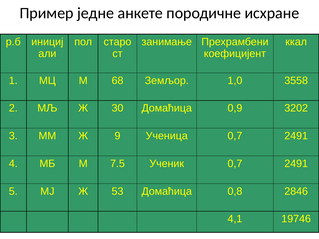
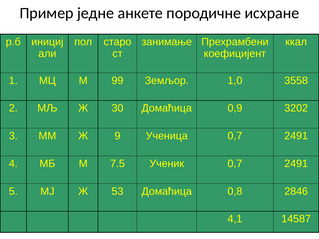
68: 68 -> 99
19746: 19746 -> 14587
